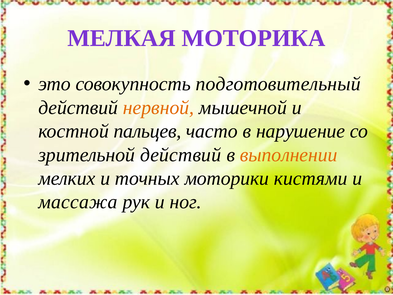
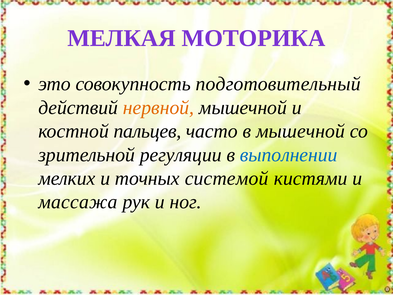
в нарушение: нарушение -> мышечной
зрительной действий: действий -> регуляции
выполнении colour: orange -> blue
моторики: моторики -> системой
